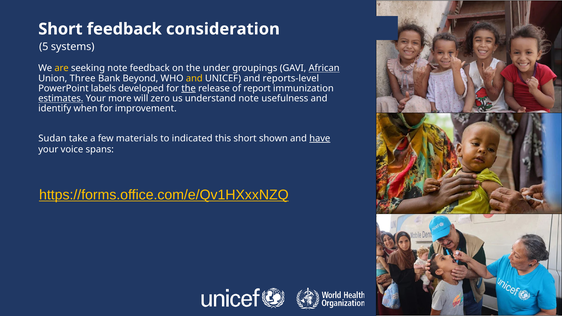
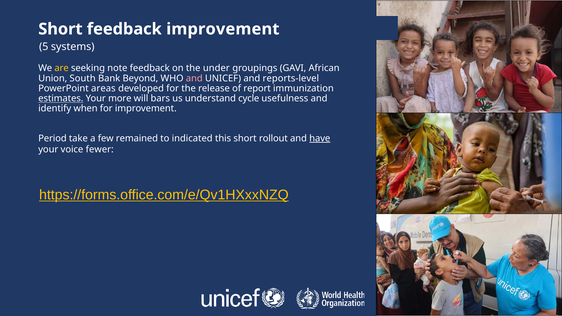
consideration at (223, 29): consideration -> improvement
African underline: present -> none
Three: Three -> South
and at (194, 78) colour: yellow -> pink
labels: labels -> areas
the at (189, 88) underline: present -> none
zero: zero -> bars
understand note: note -> cycle
Sudan: Sudan -> Period
materials: materials -> remained
shown: shown -> rollout
spans: spans -> fewer
